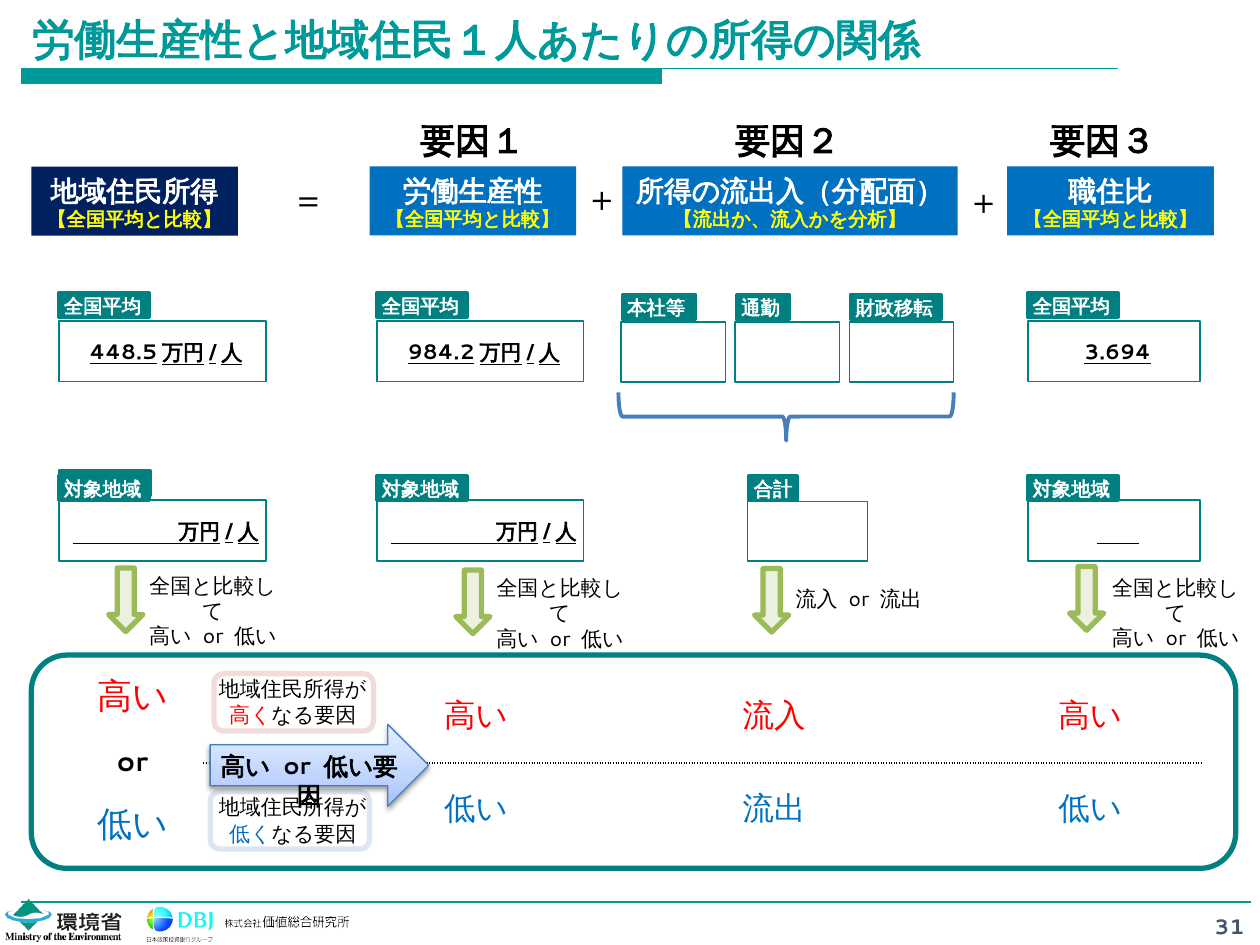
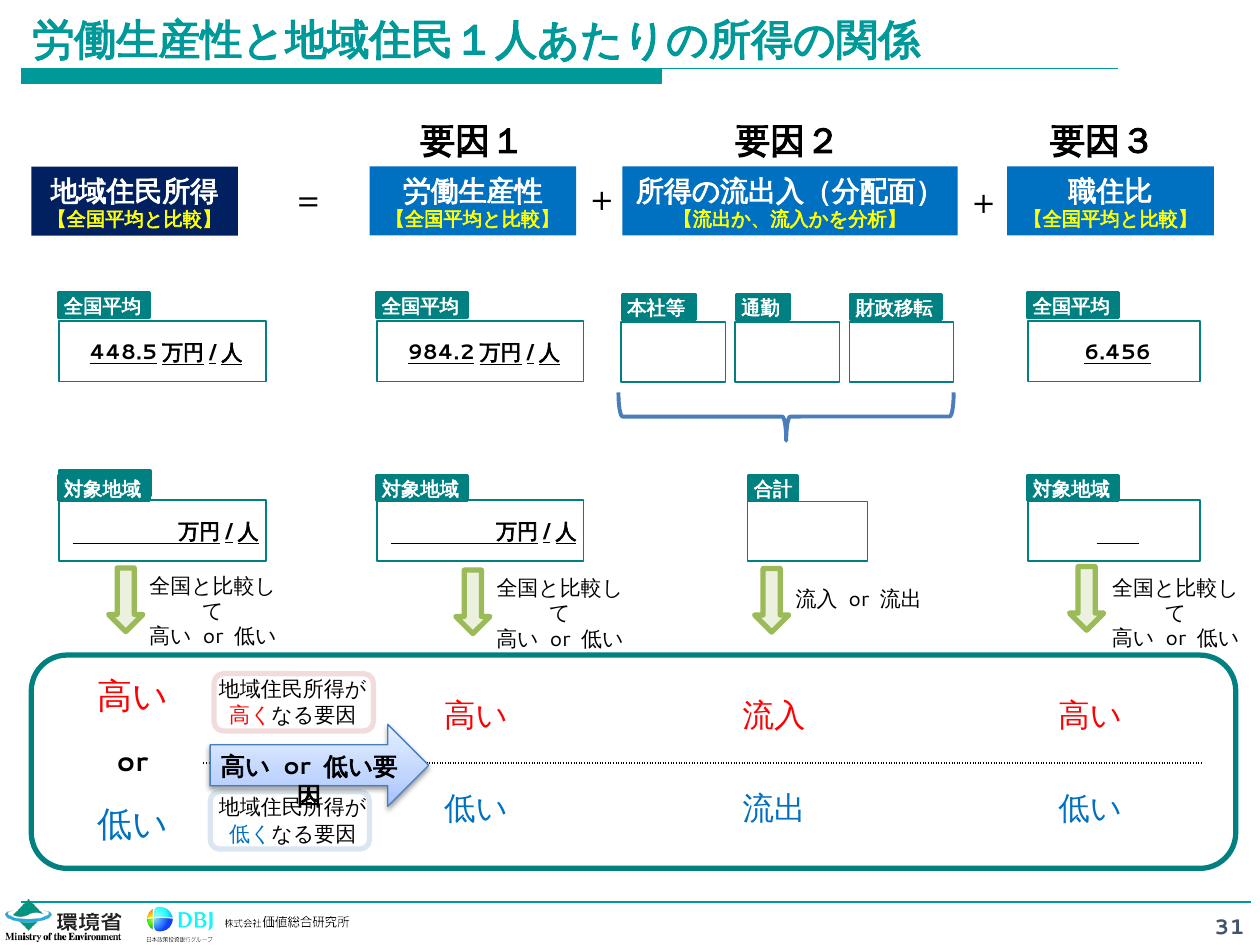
3.694: 3.694 -> 6.456
